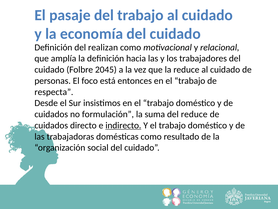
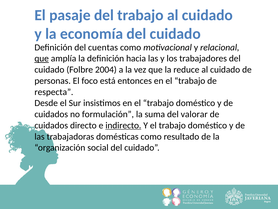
realizan: realizan -> cuentas
que at (42, 58) underline: none -> present
2045: 2045 -> 2004
del reduce: reduce -> valorar
